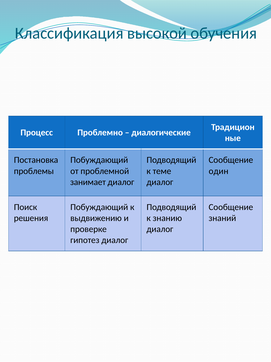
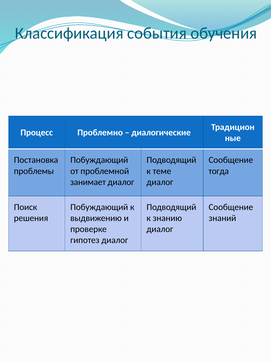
высокой: высокой -> события
один: один -> тогда
